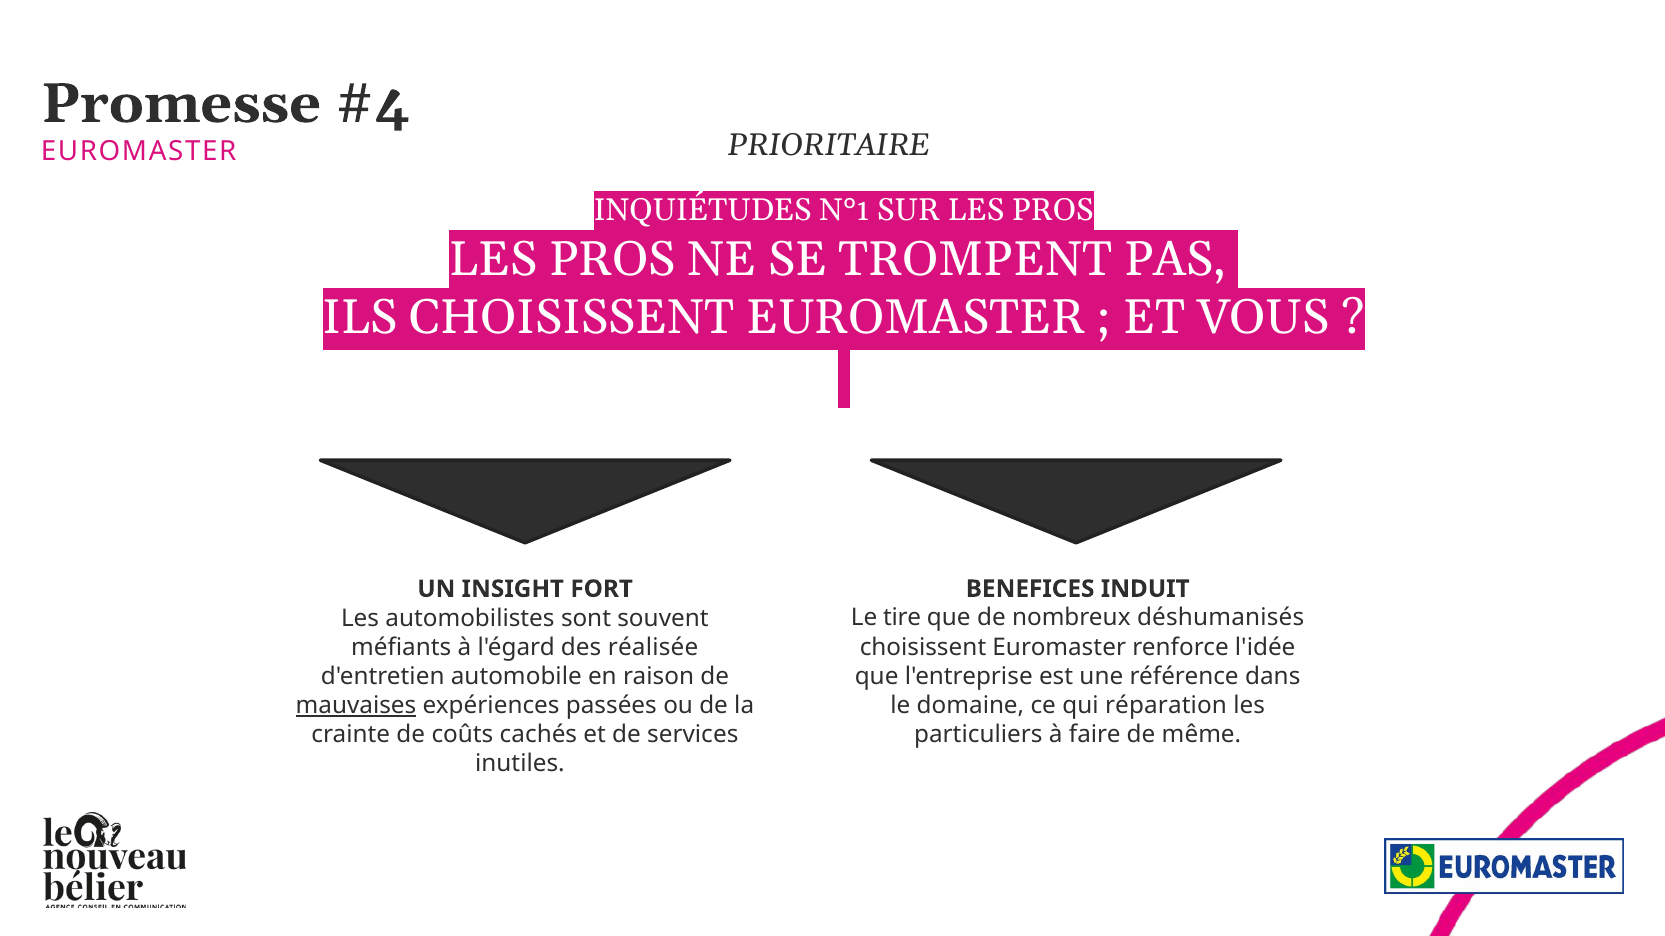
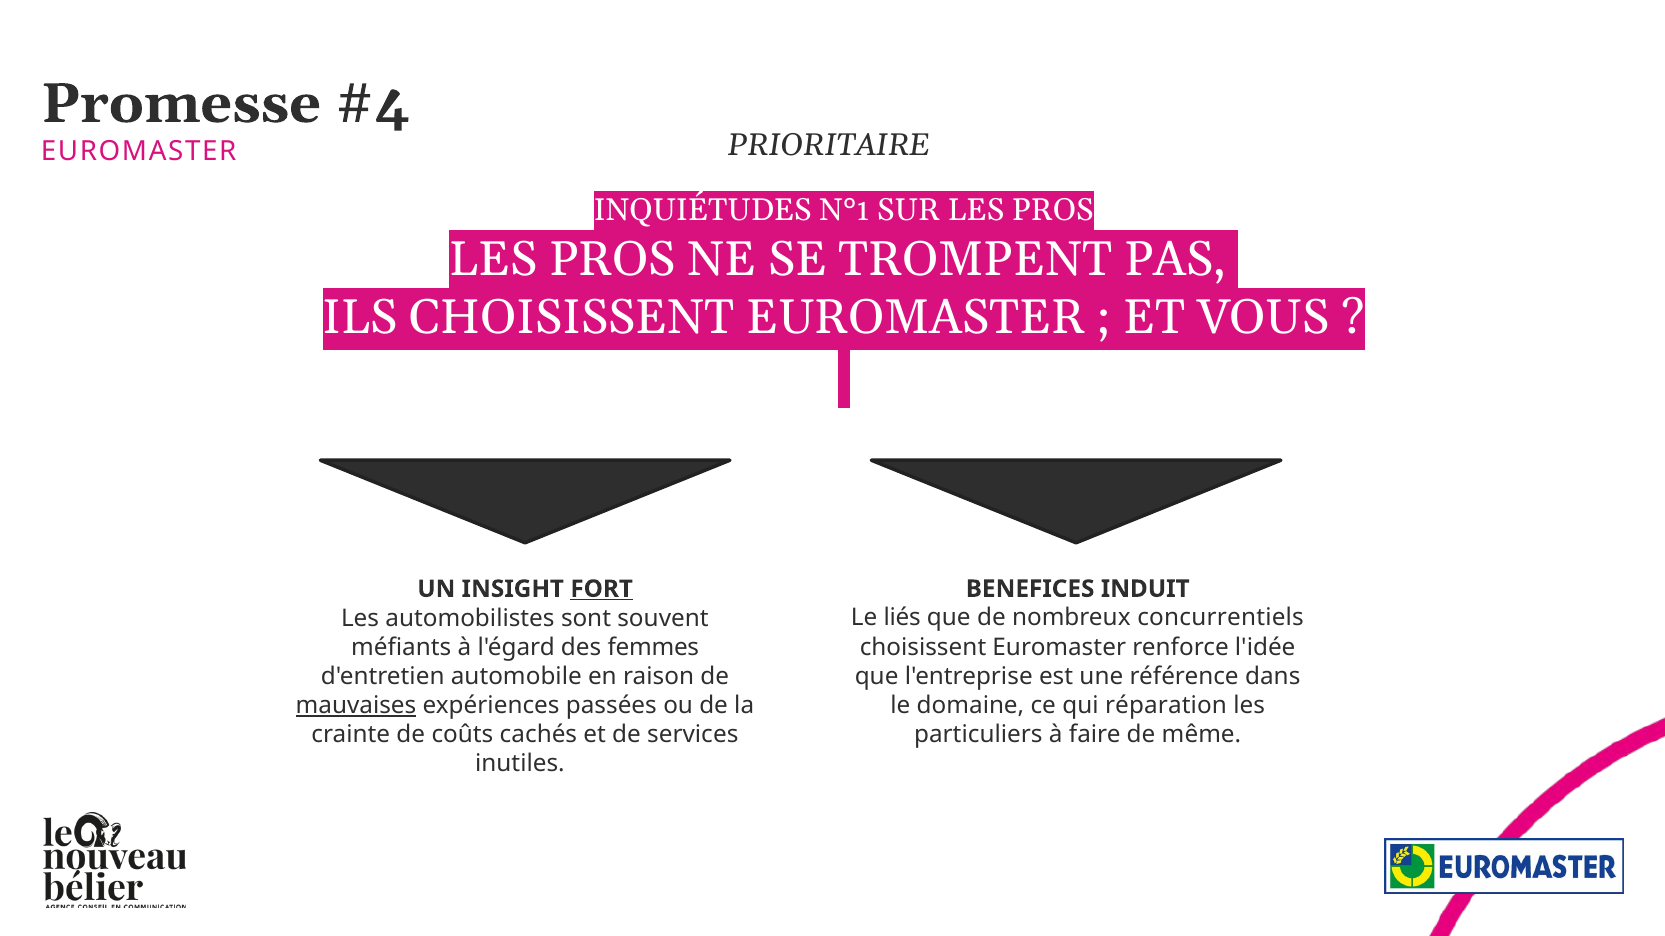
FORT underline: none -> present
tire: tire -> liés
déshumanisés: déshumanisés -> concurrentiels
réalisée: réalisée -> femmes
